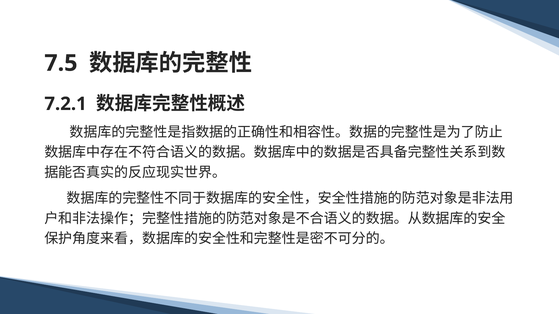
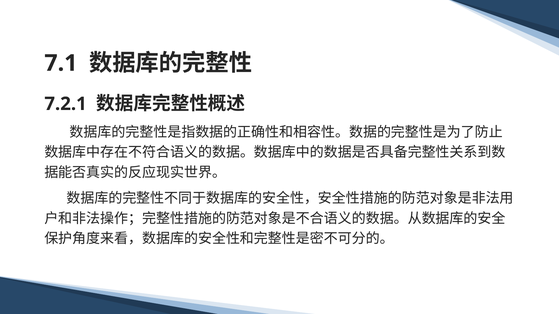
7.5: 7.5 -> 7.1
